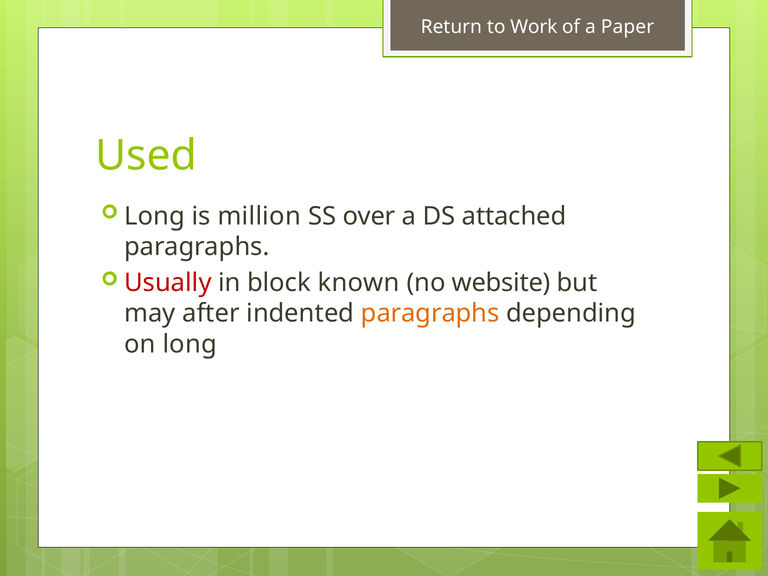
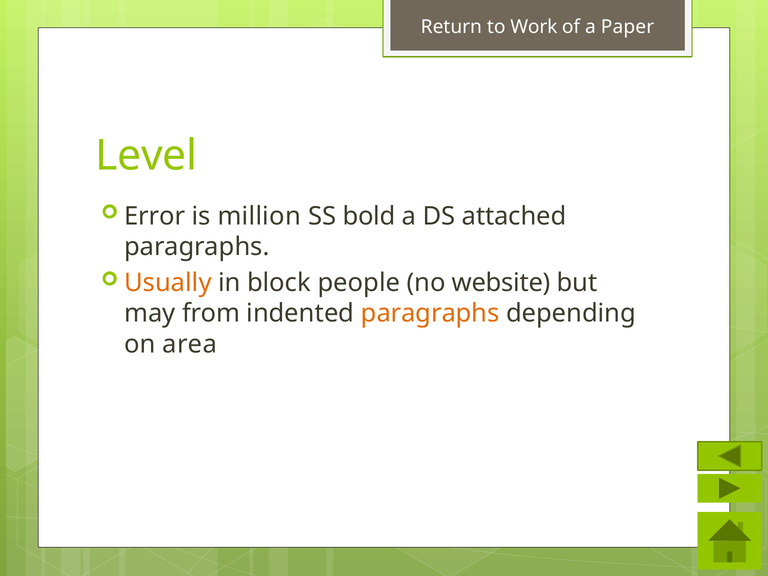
Used: Used -> Level
Long at (155, 216): Long -> Error
over: over -> bold
Usually colour: red -> orange
known: known -> people
after: after -> from
on long: long -> area
